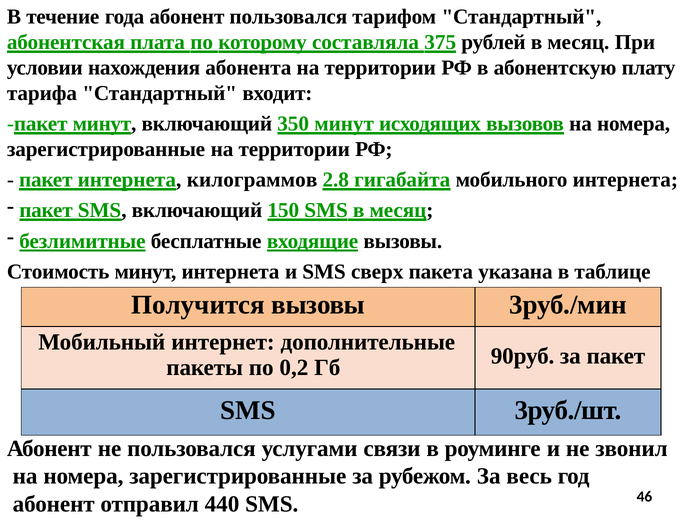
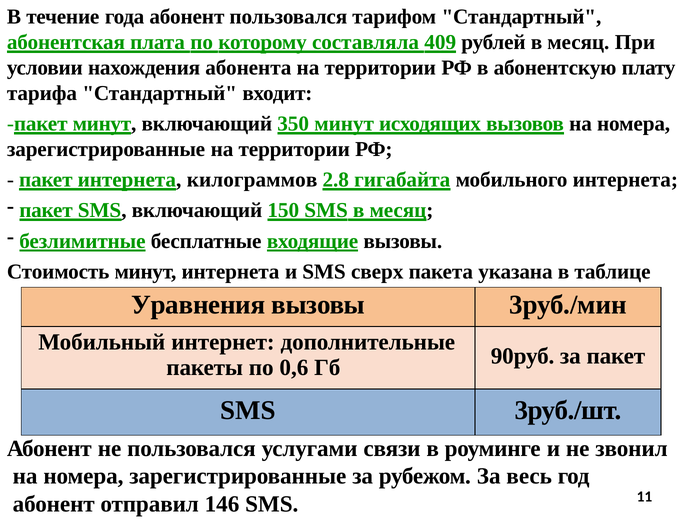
375: 375 -> 409
Получится: Получится -> Уравнения
0,2: 0,2 -> 0,6
440: 440 -> 146
46: 46 -> 11
